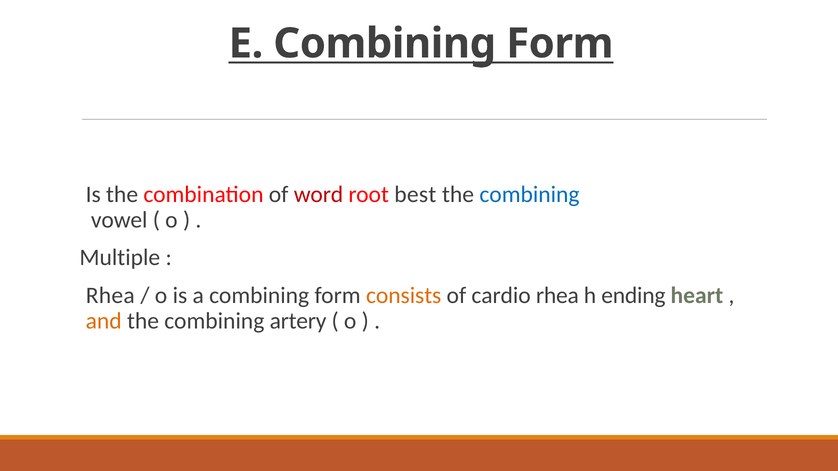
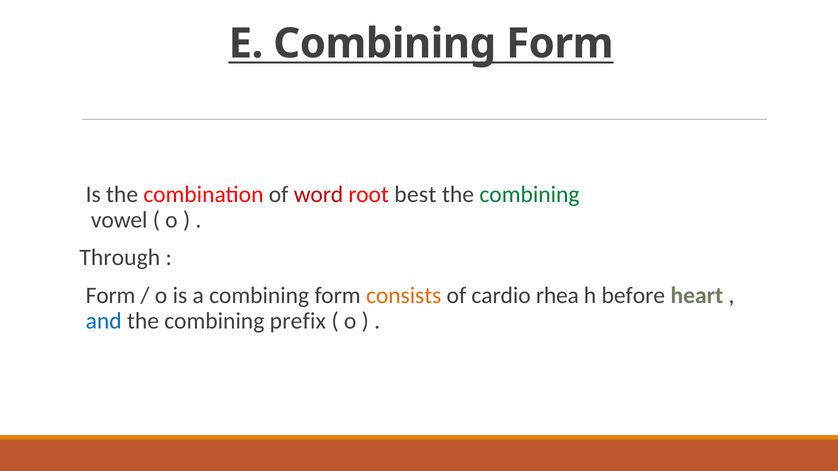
combining at (529, 195) colour: blue -> green
Multiple: Multiple -> Through
Rhea at (110, 296): Rhea -> Form
ending: ending -> before
and colour: orange -> blue
artery: artery -> prefix
